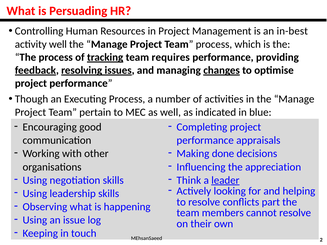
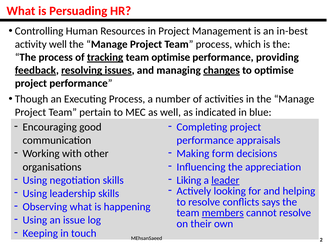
team requires: requires -> optimise
done: done -> form
Think: Think -> Liking
part: part -> says
members underline: none -> present
